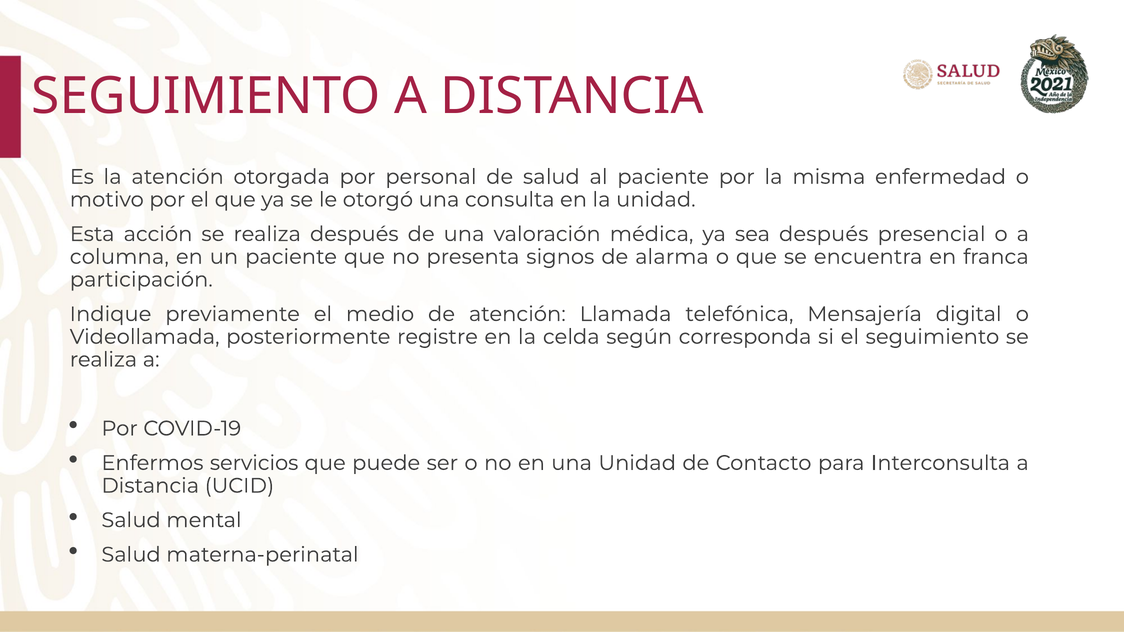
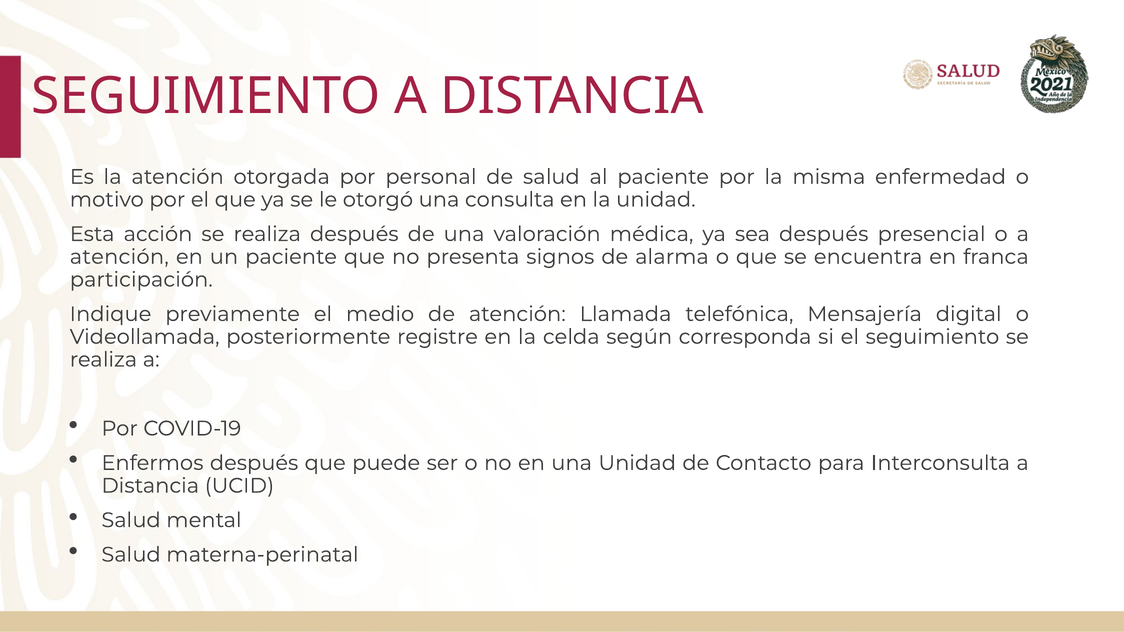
columna at (119, 257): columna -> atención
Enfermos servicios: servicios -> después
